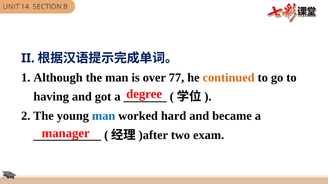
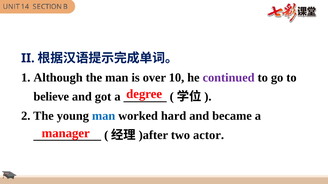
77: 77 -> 10
continued colour: orange -> purple
having: having -> believe
exam: exam -> actor
